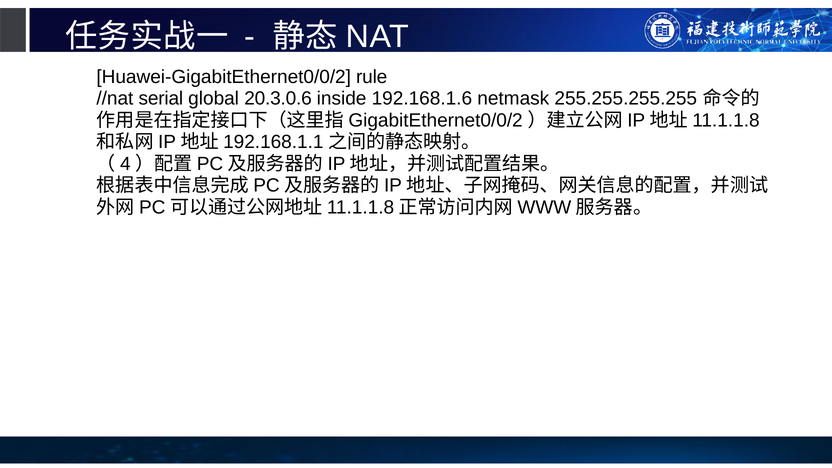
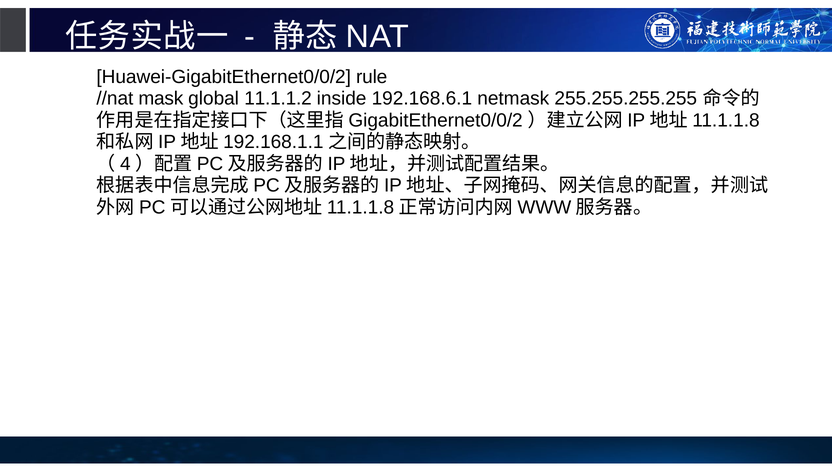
serial: serial -> mask
20.3.0.6: 20.3.0.6 -> 11.1.1.2
192.168.1.6: 192.168.1.6 -> 192.168.6.1
